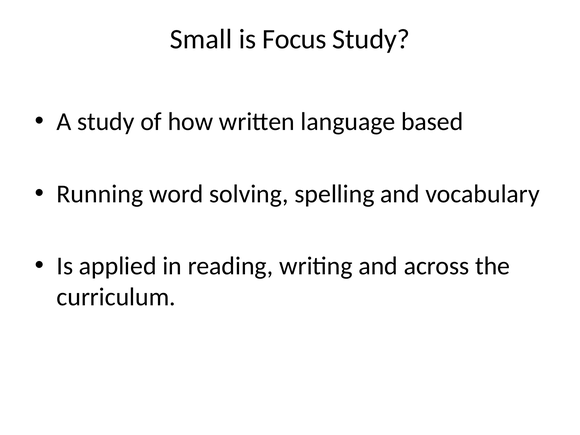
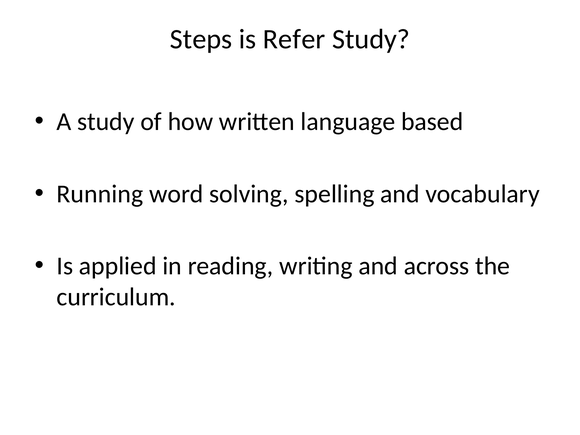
Small: Small -> Steps
Focus: Focus -> Refer
